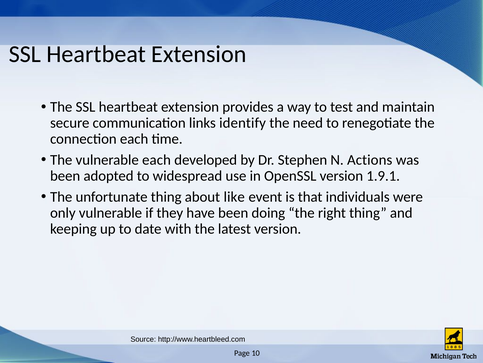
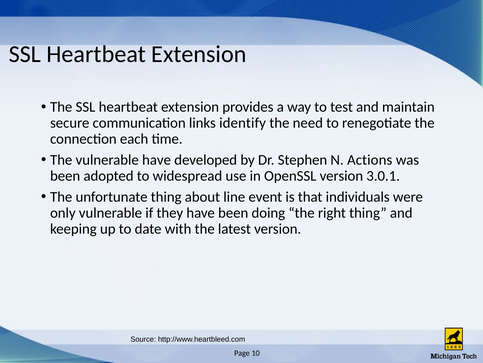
vulnerable each: each -> have
1.9.1: 1.9.1 -> 3.0.1
like: like -> line
